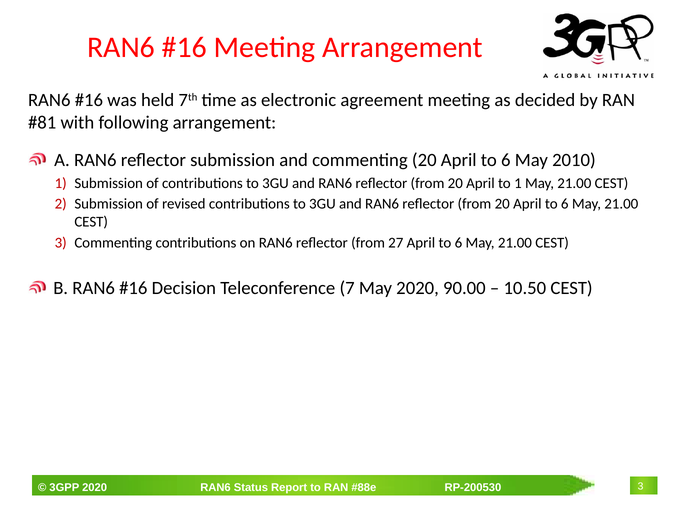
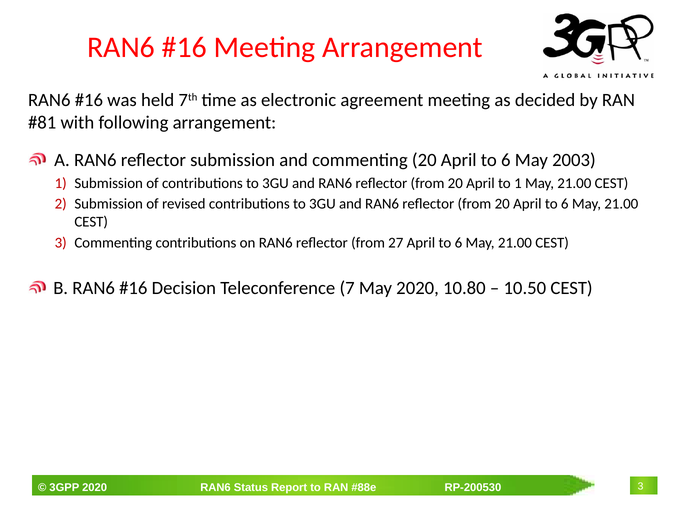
2010: 2010 -> 2003
90.00: 90.00 -> 10.80
